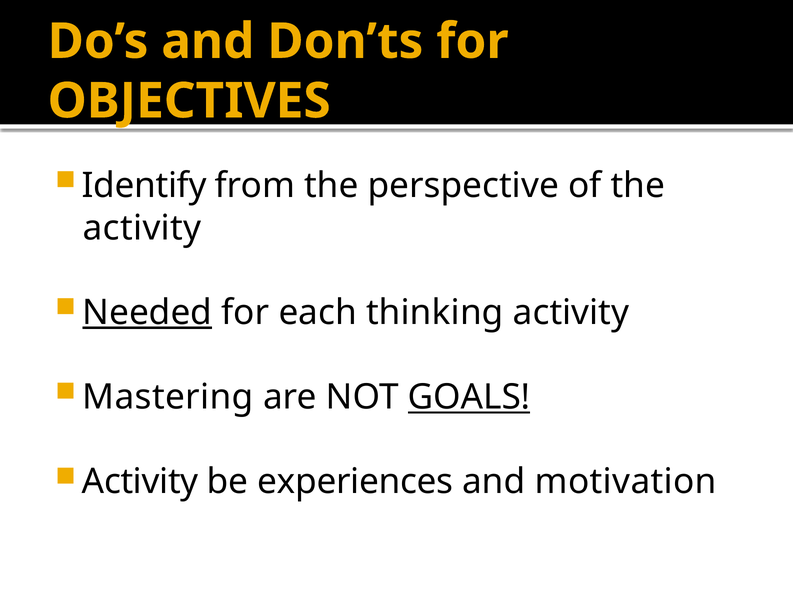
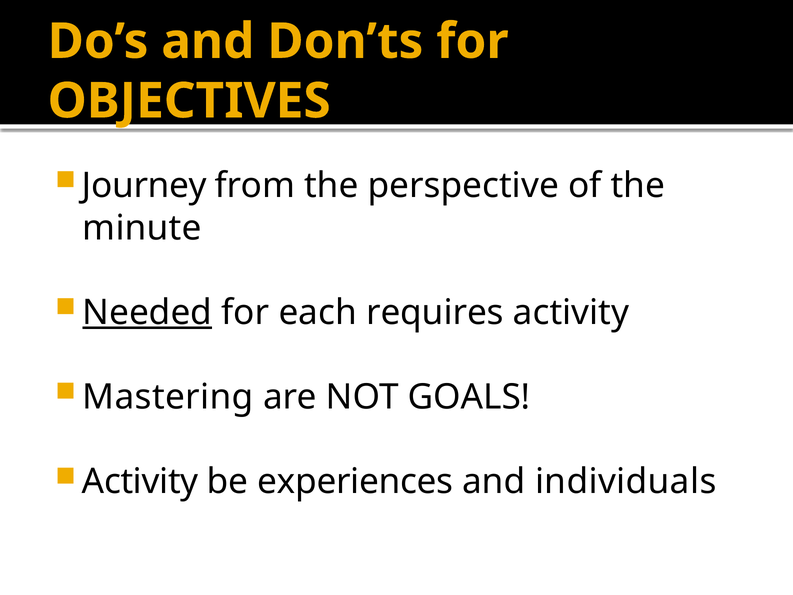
Identify: Identify -> Journey
activity at (142, 228): activity -> minute
thinking: thinking -> requires
GOALS underline: present -> none
motivation: motivation -> individuals
